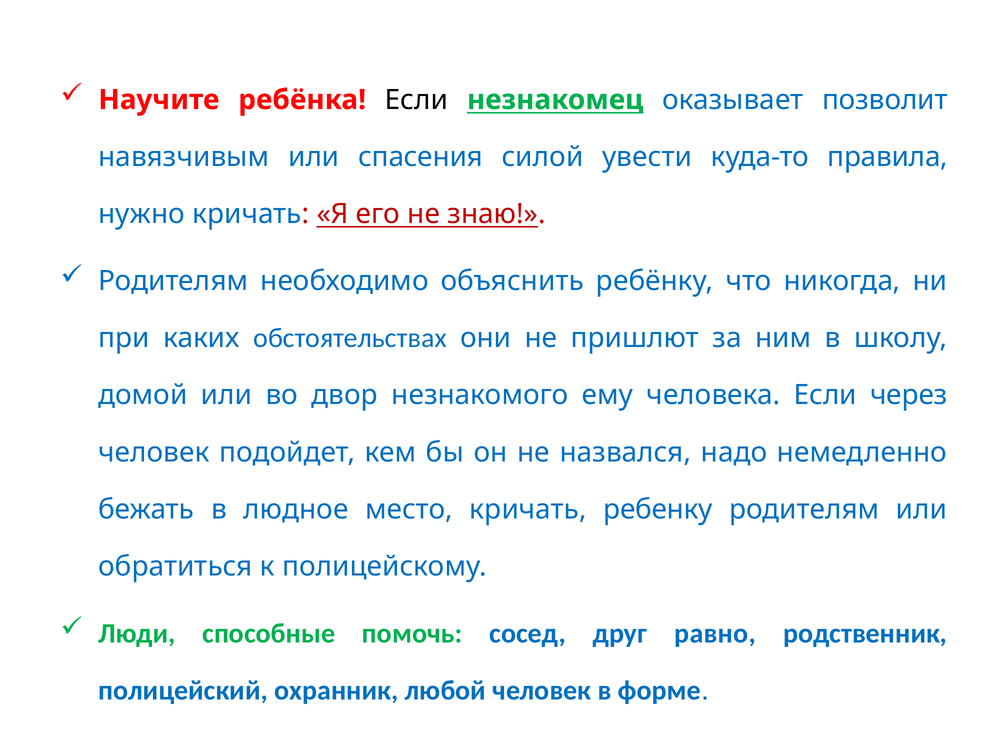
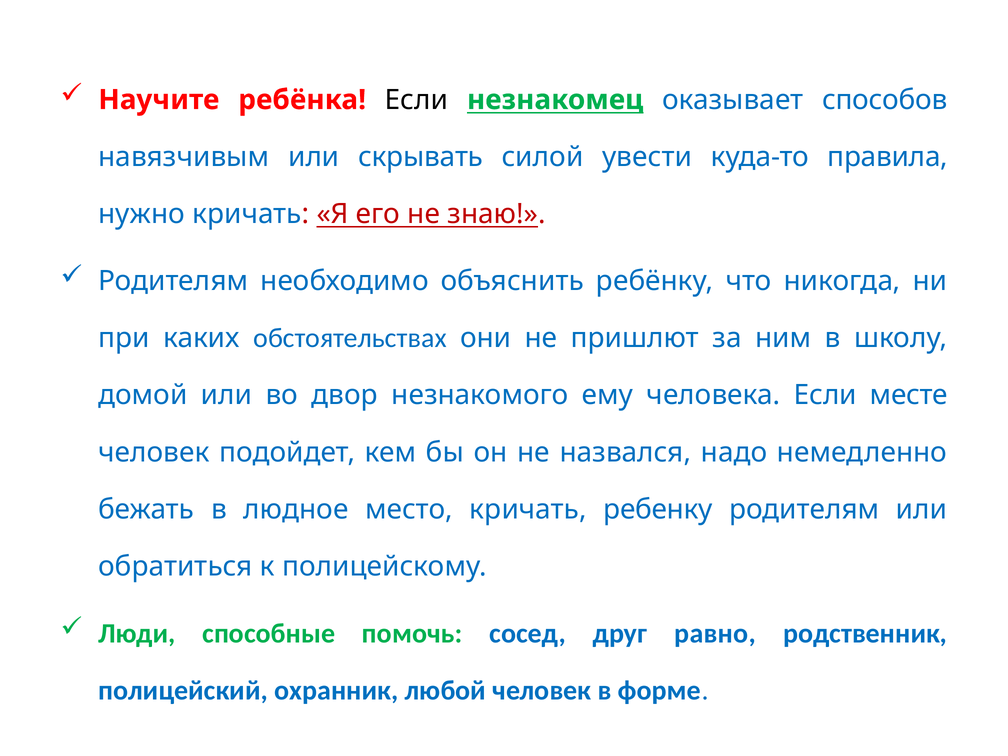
позволит: позволит -> способов
спасения: спасения -> скрывать
через: через -> месте
